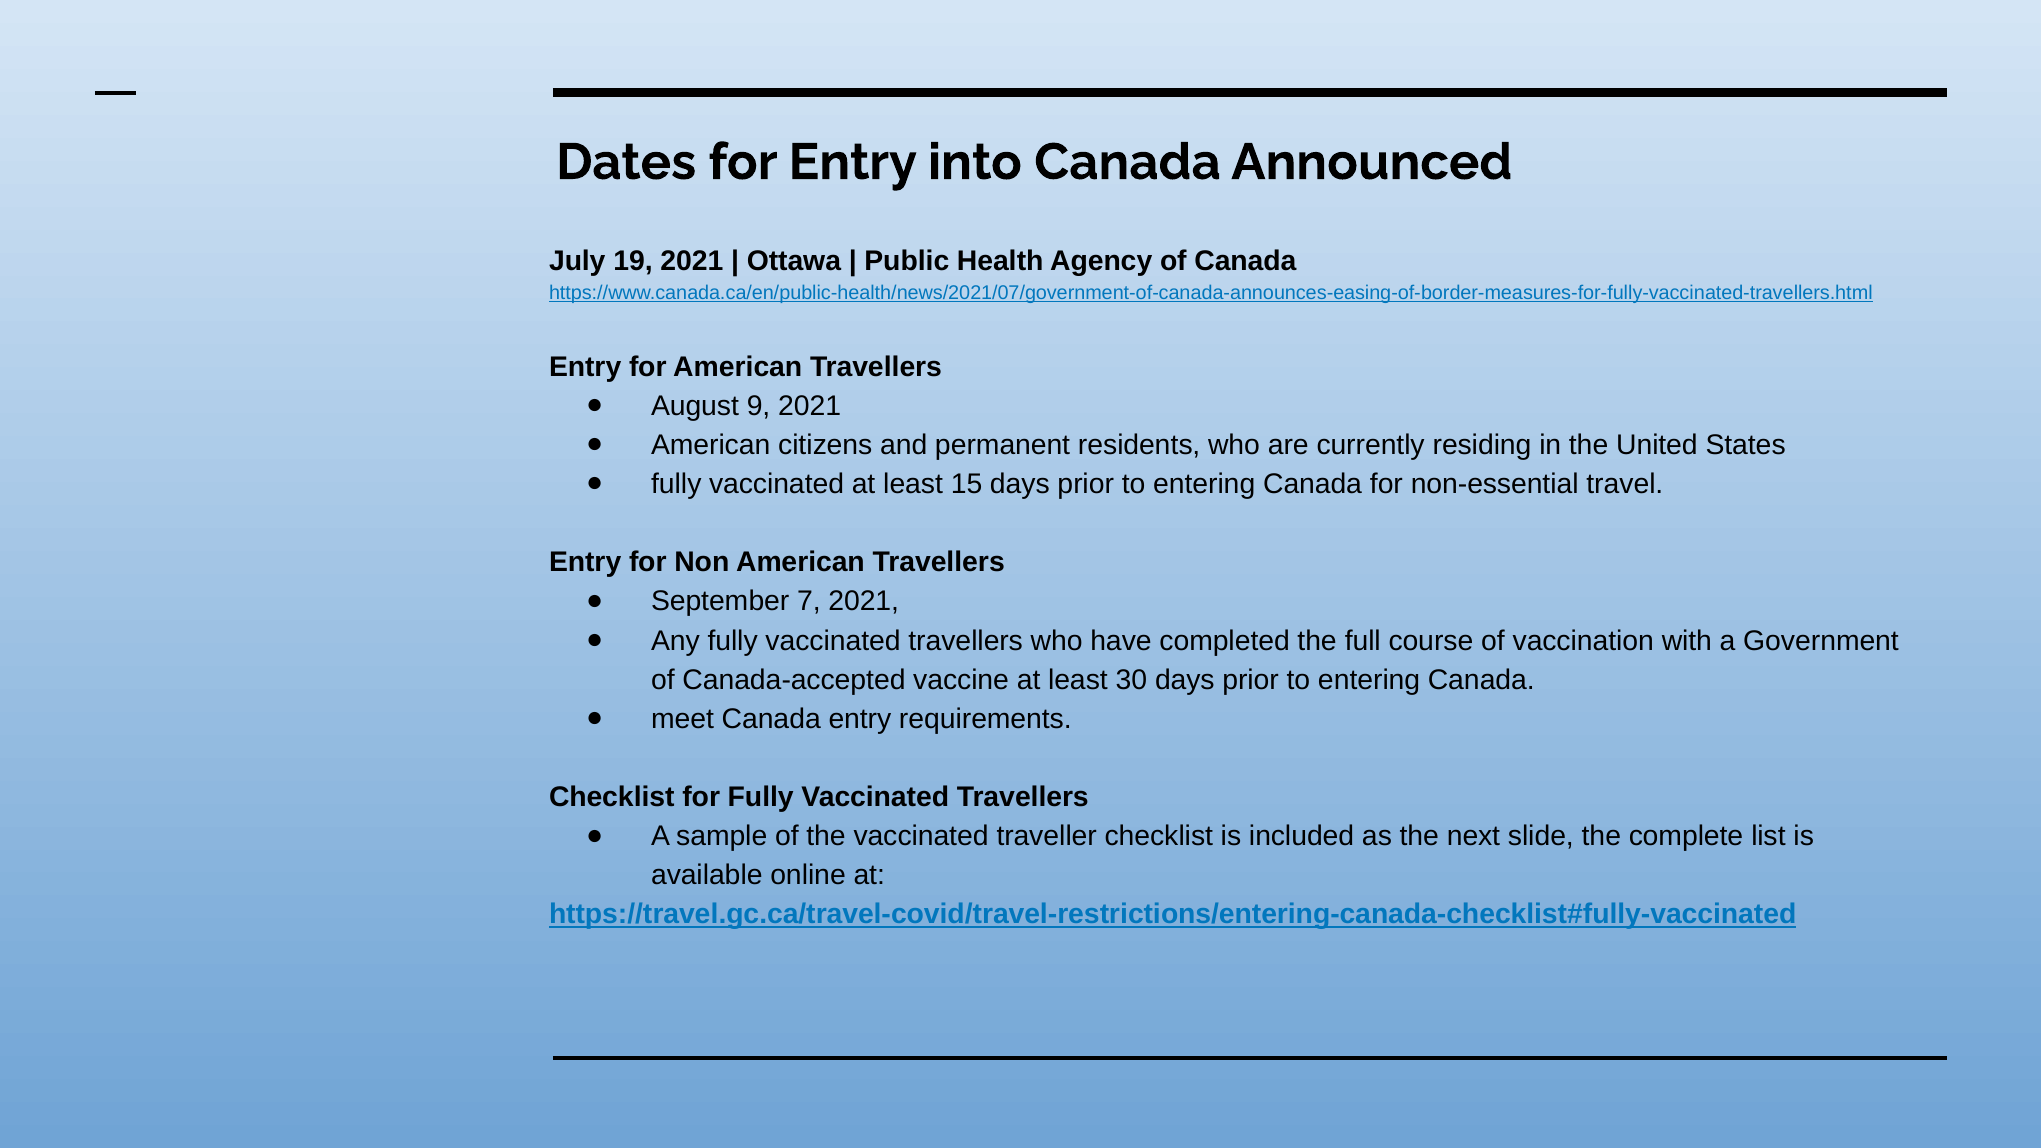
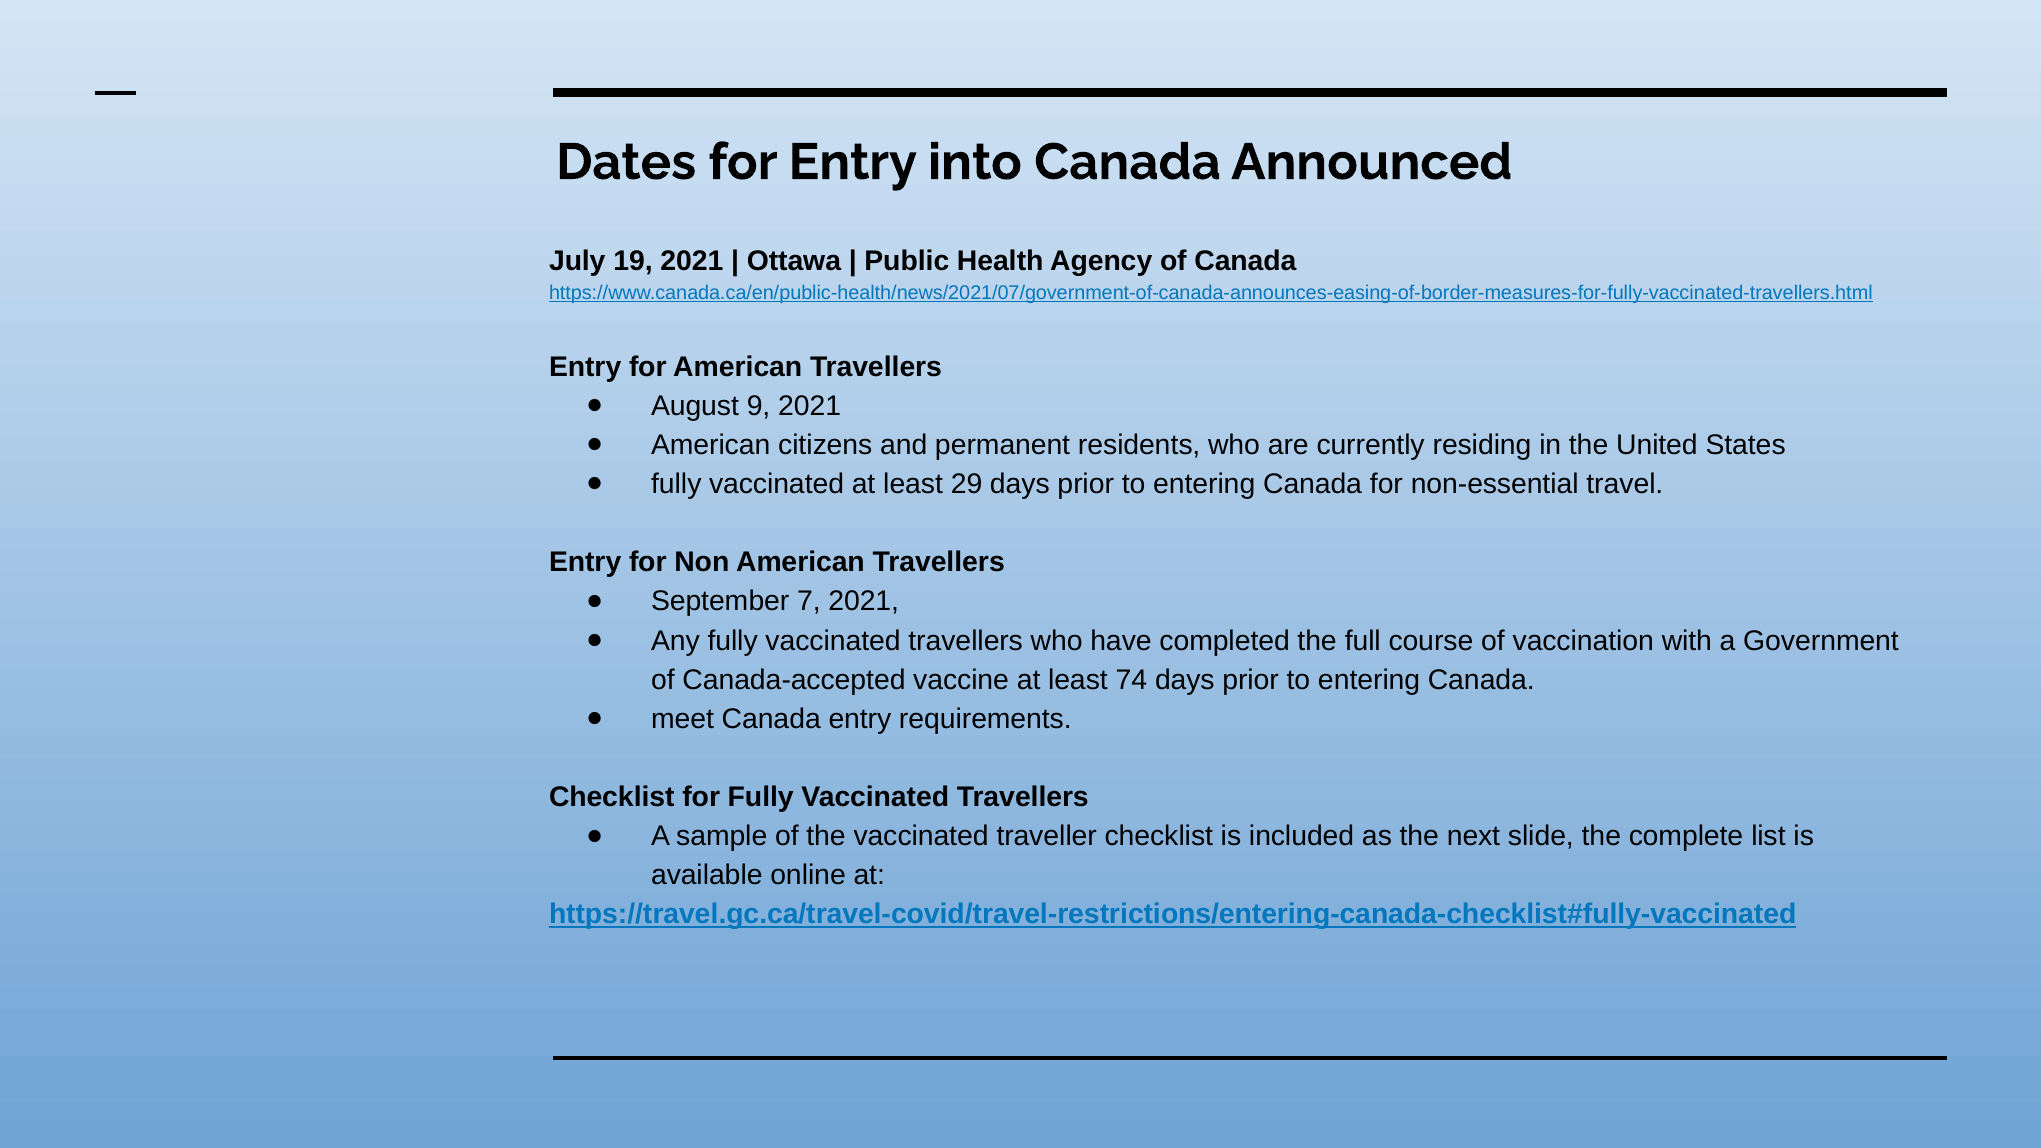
15: 15 -> 29
30: 30 -> 74
